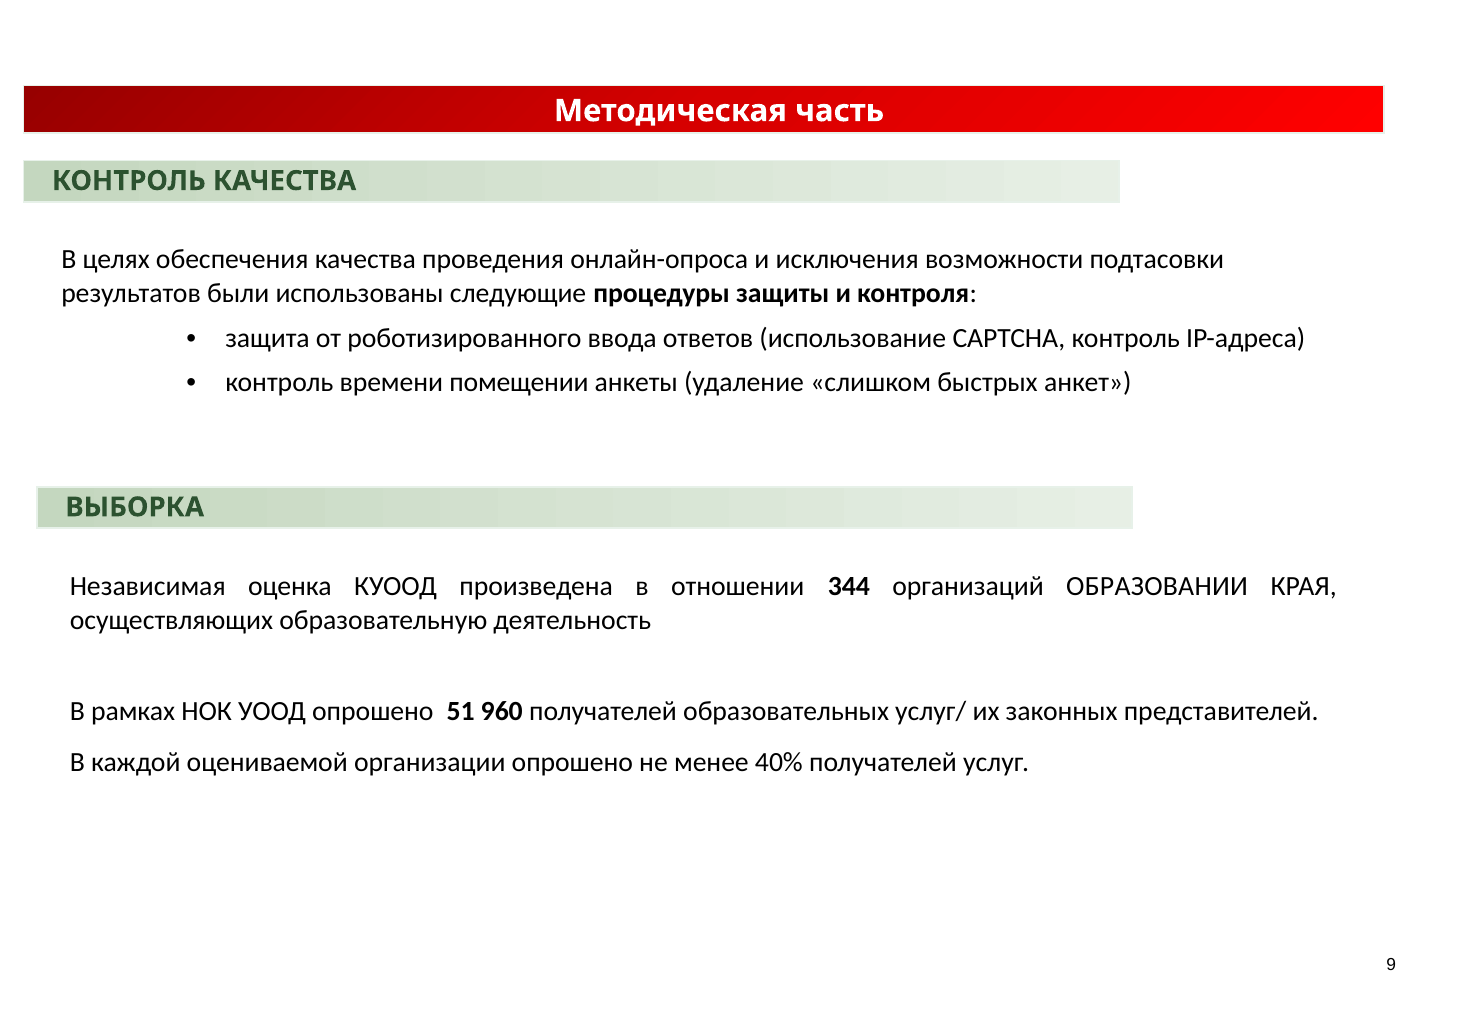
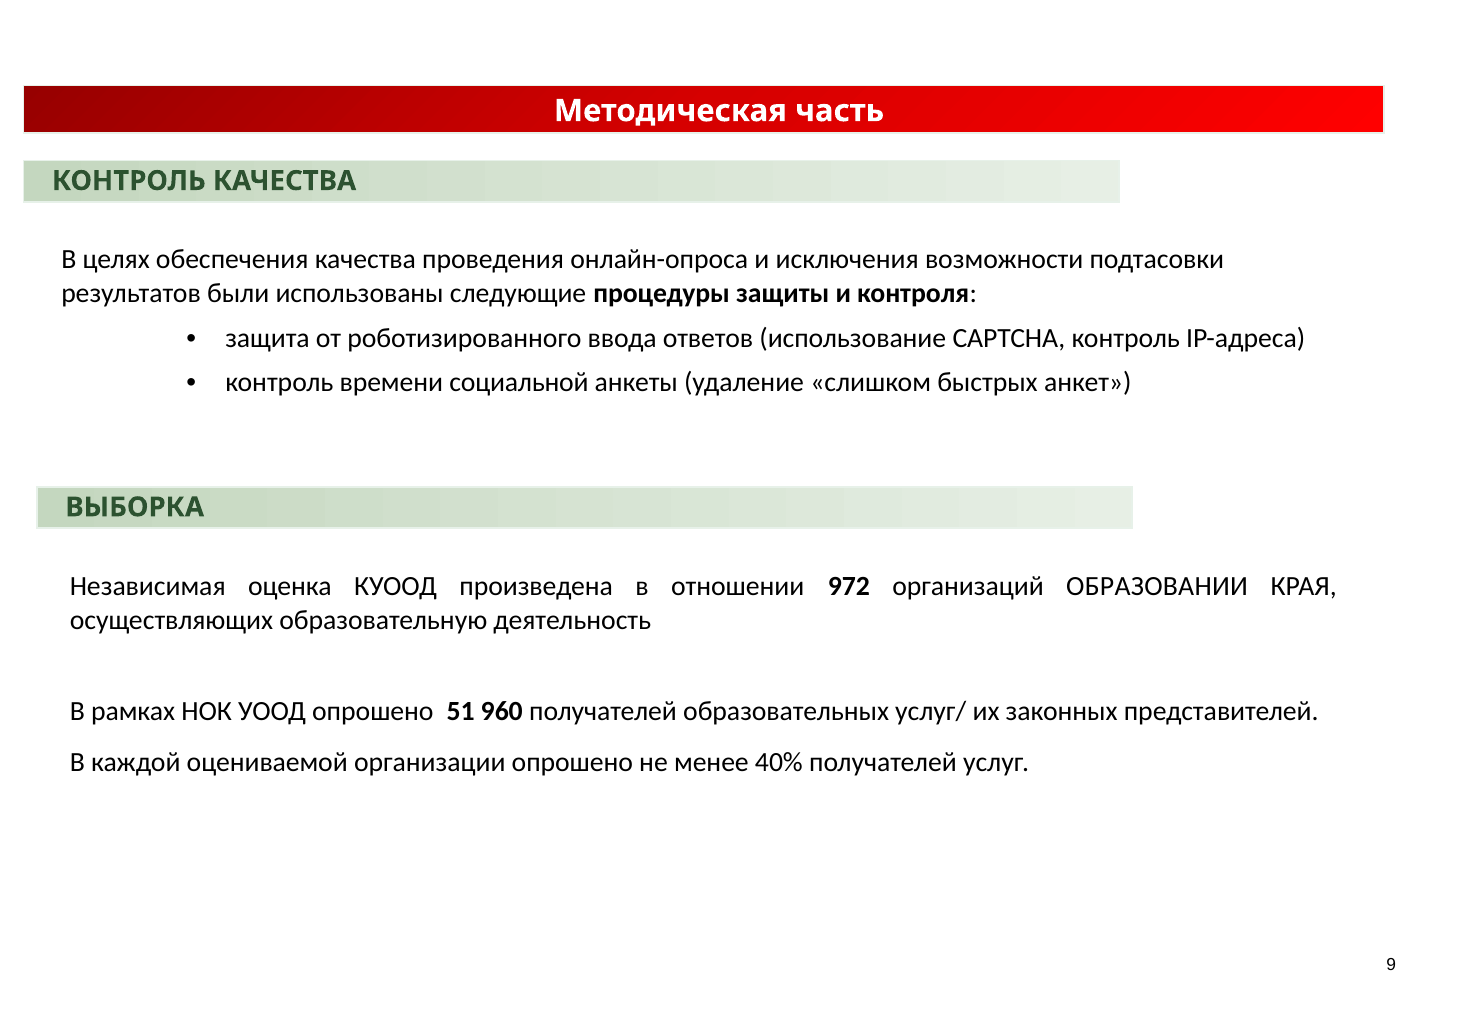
помещении: помещении -> социальной
344: 344 -> 972
